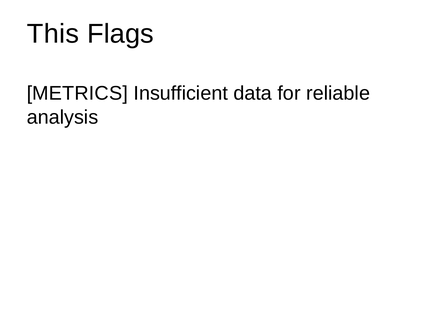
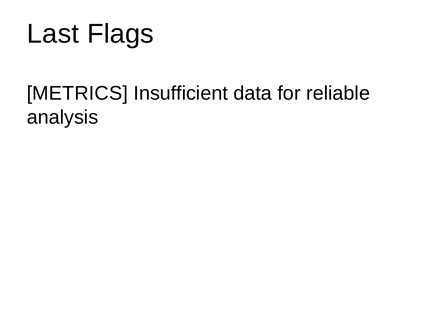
This: This -> Last
